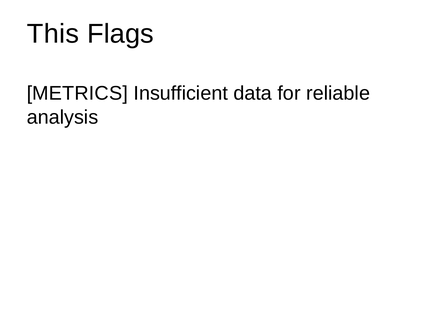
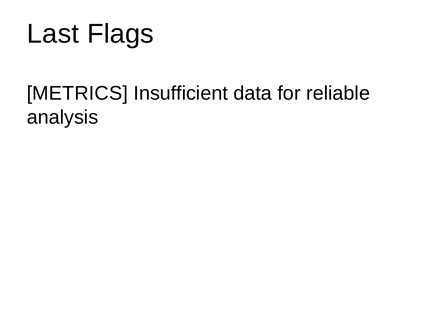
This: This -> Last
